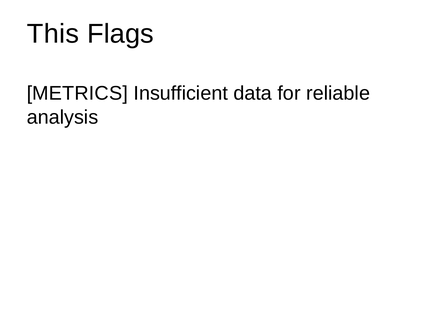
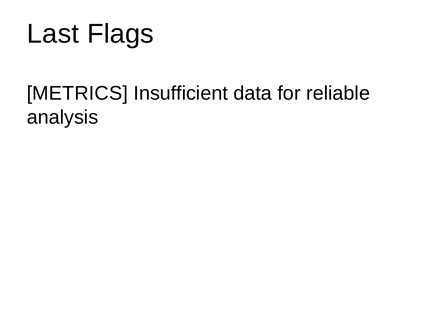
This: This -> Last
